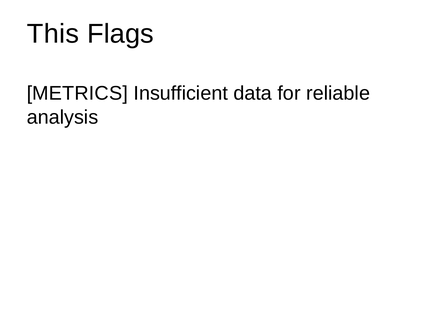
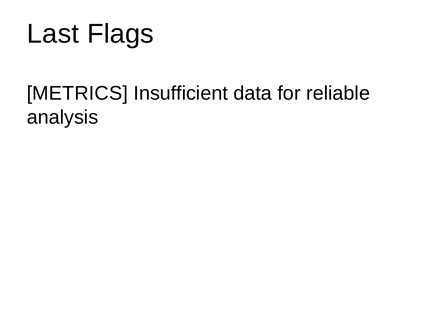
This: This -> Last
